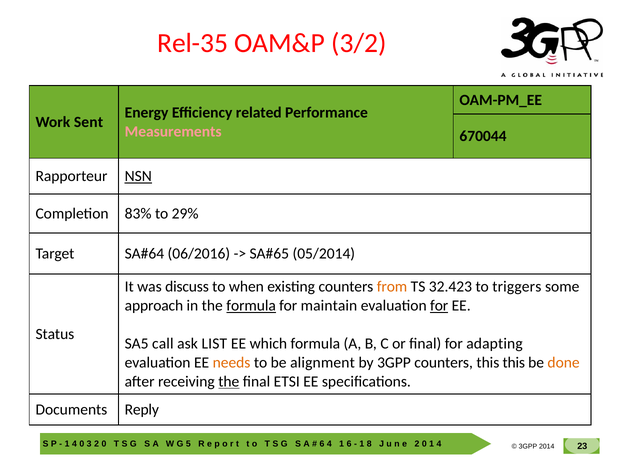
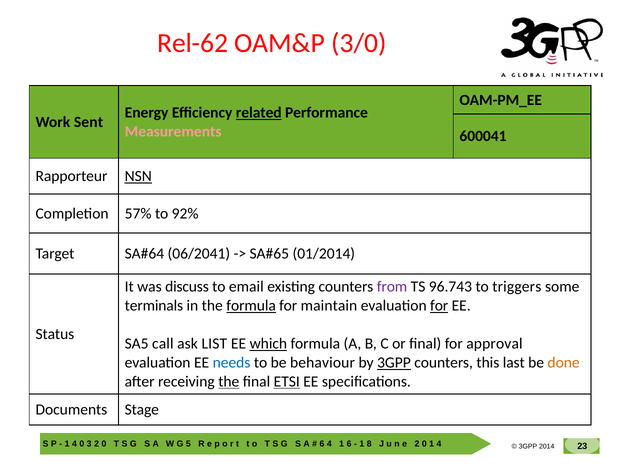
Rel-35: Rel-35 -> Rel-62
3/2: 3/2 -> 3/0
related underline: none -> present
670044: 670044 -> 600041
83%: 83% -> 57%
29%: 29% -> 92%
06/2016: 06/2016 -> 06/2041
05/2014: 05/2014 -> 01/2014
when: when -> email
from colour: orange -> purple
32.423: 32.423 -> 96.743
approach: approach -> terminals
which underline: none -> present
adapting: adapting -> approval
needs colour: orange -> blue
alignment: alignment -> behaviour
3GPP at (394, 362) underline: none -> present
this this: this -> last
ETSI underline: none -> present
Reply: Reply -> Stage
